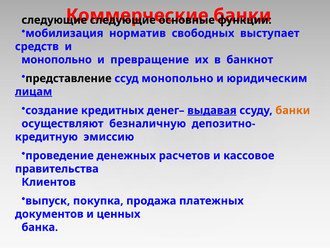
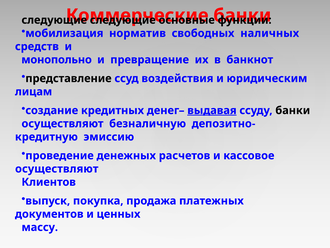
выступает: выступает -> наличных
ссуд монопольно: монопольно -> воздействия
лицам underline: present -> none
банки at (293, 110) colour: orange -> black
правительства at (57, 169): правительства -> осуществляют
банка: банка -> массу
